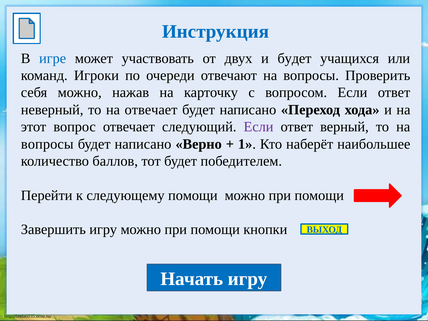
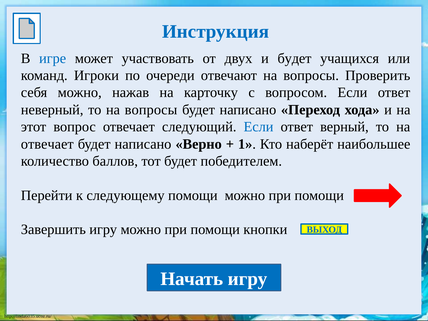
то на отвечает: отвечает -> вопросы
Если at (259, 127) colour: purple -> blue
вопросы at (47, 144): вопросы -> отвечает
